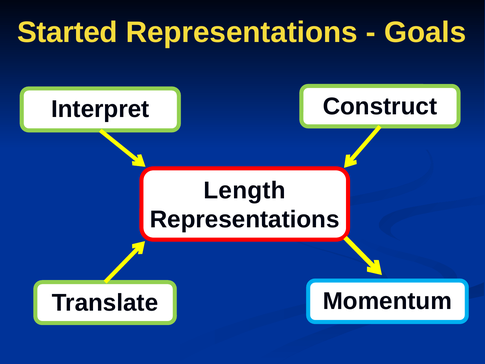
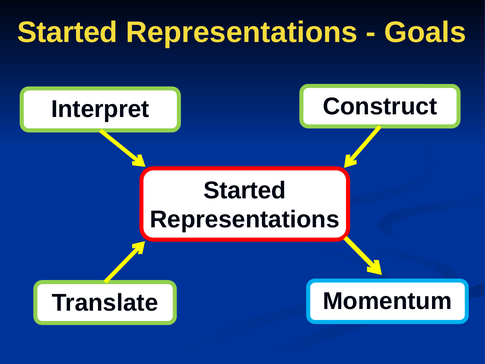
Length at (245, 190): Length -> Started
